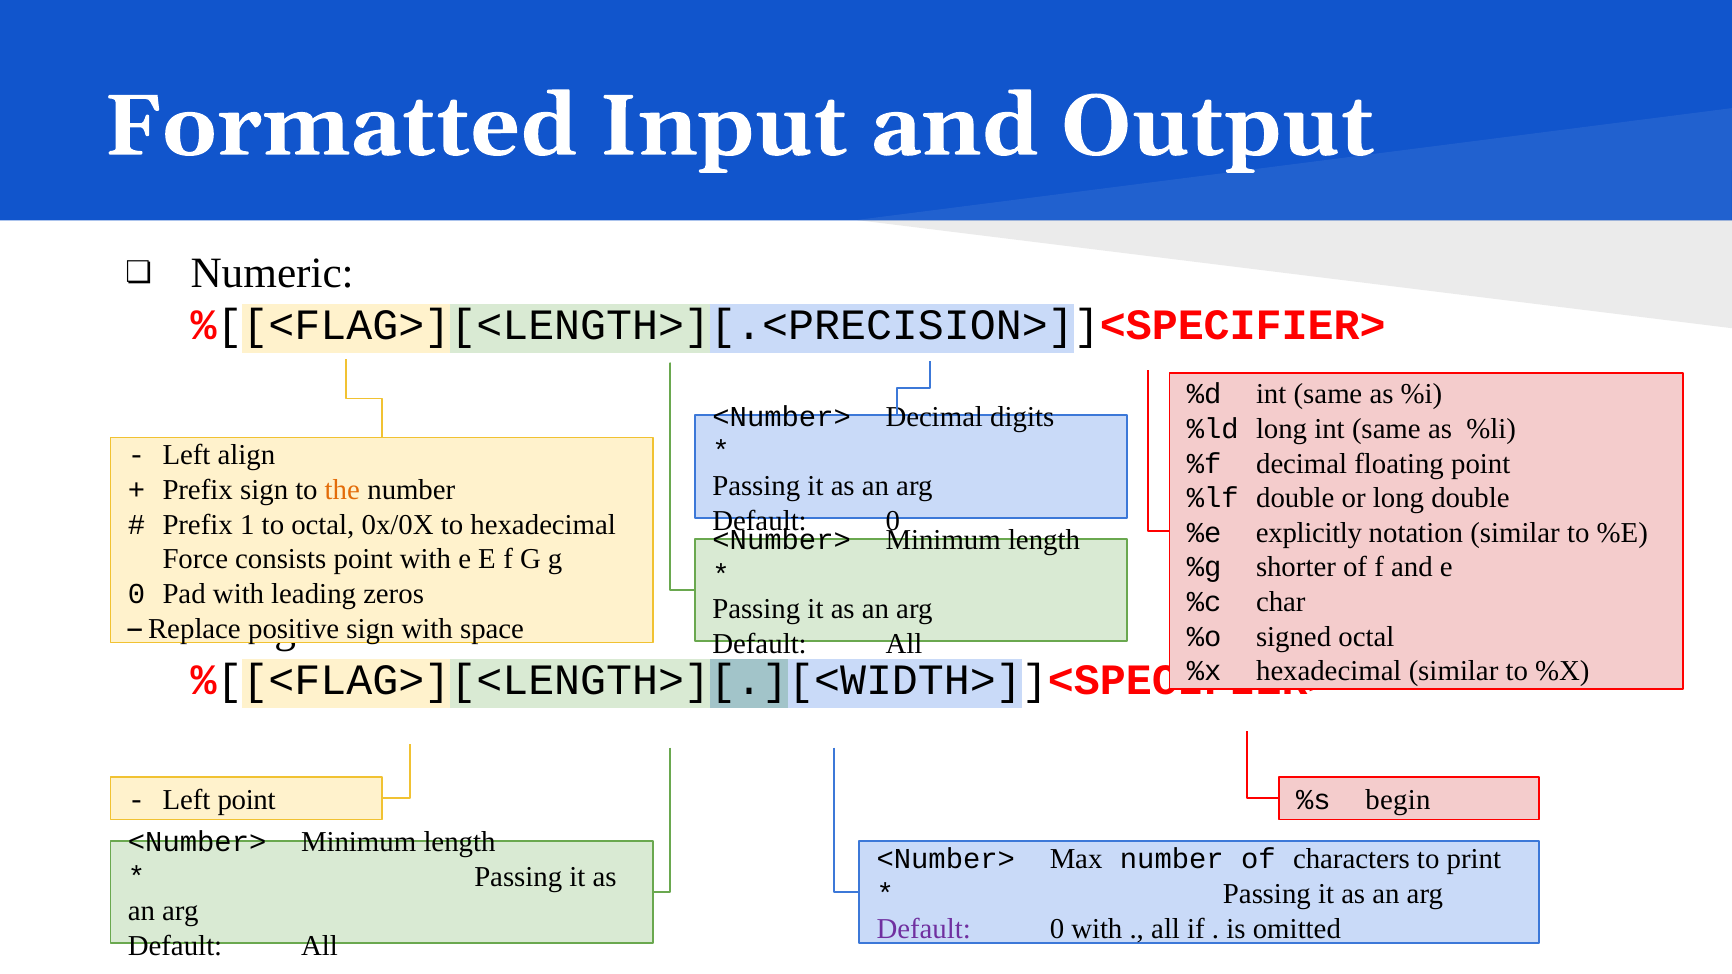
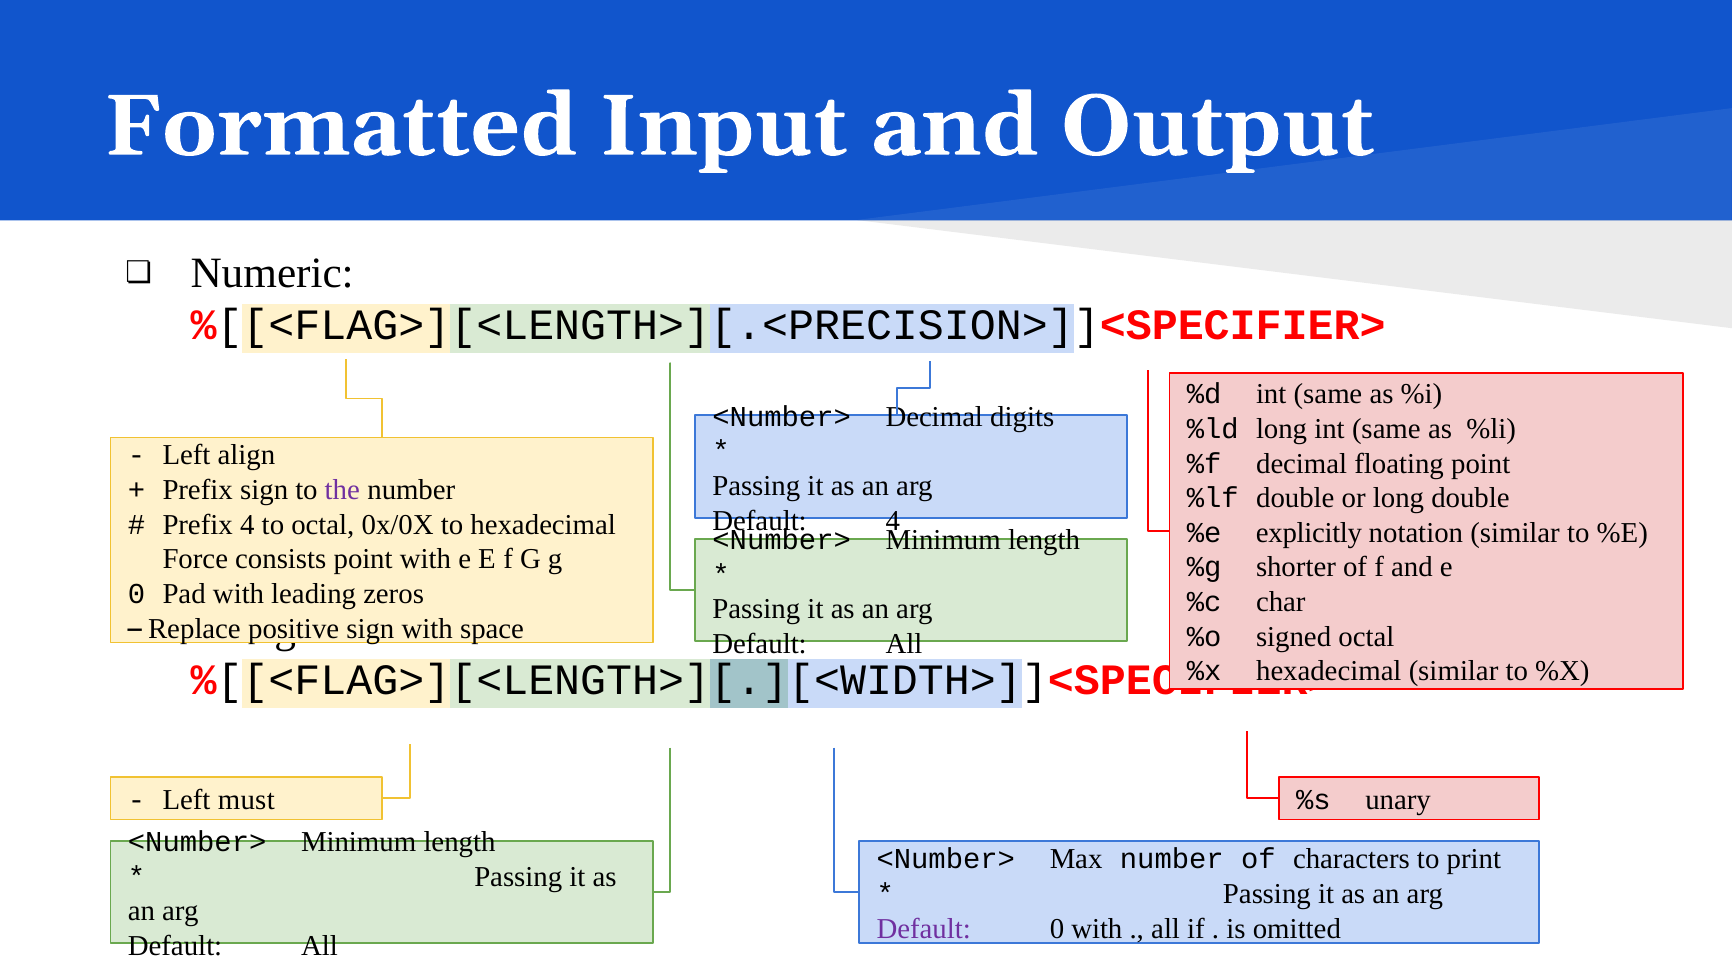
the colour: orange -> purple
0 at (893, 521): 0 -> 4
Prefix 1: 1 -> 4
Left point: point -> must
begin: begin -> unary
